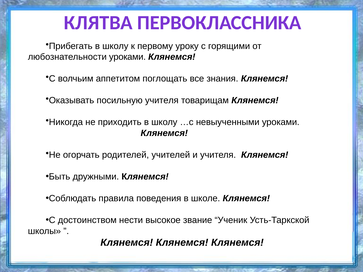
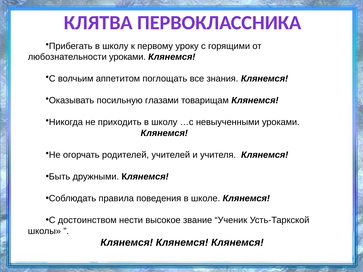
посильную учителя: учителя -> глазами
